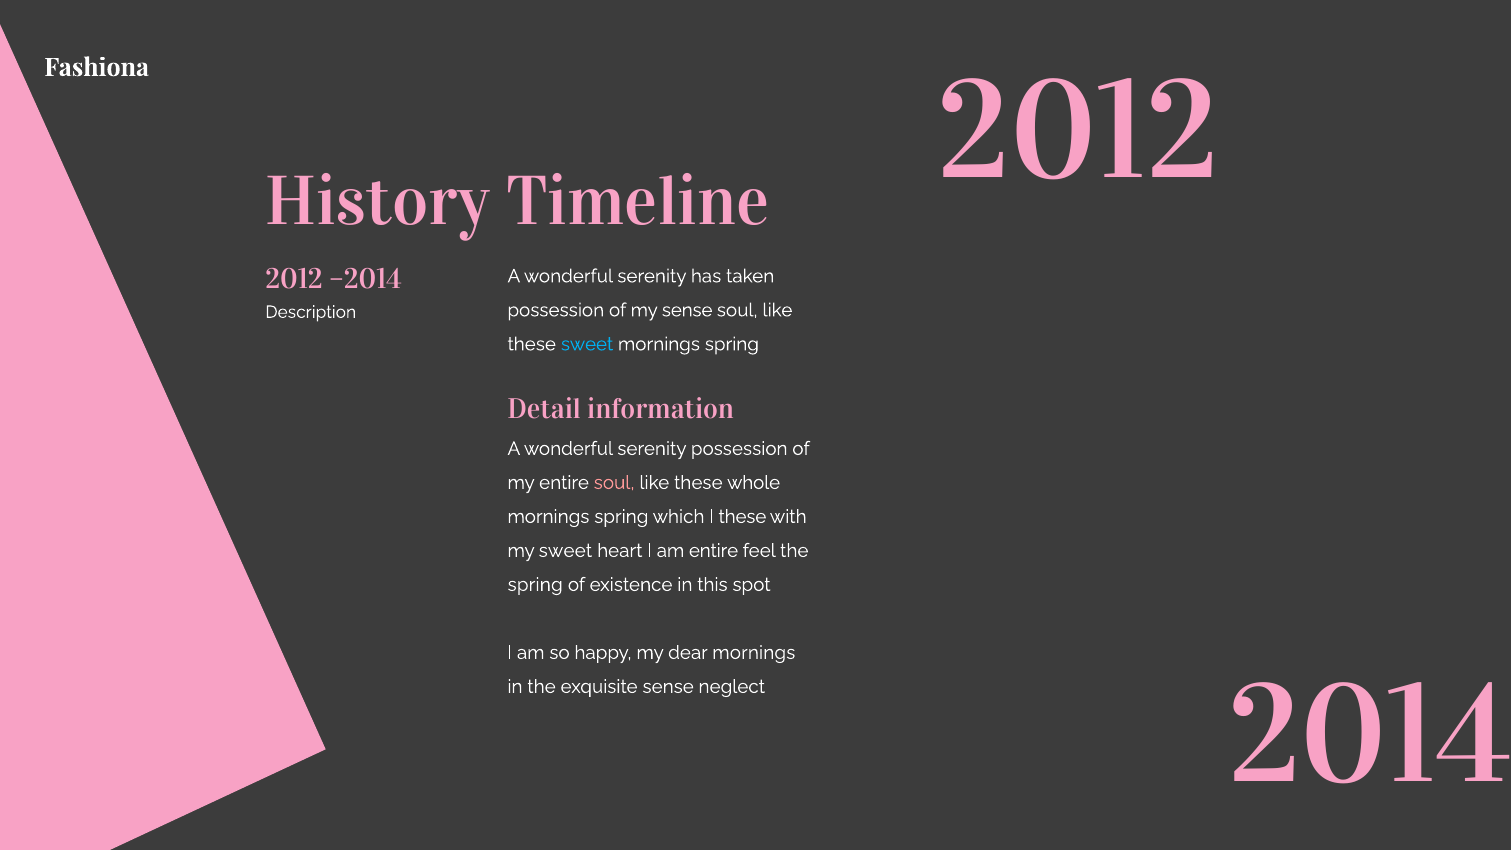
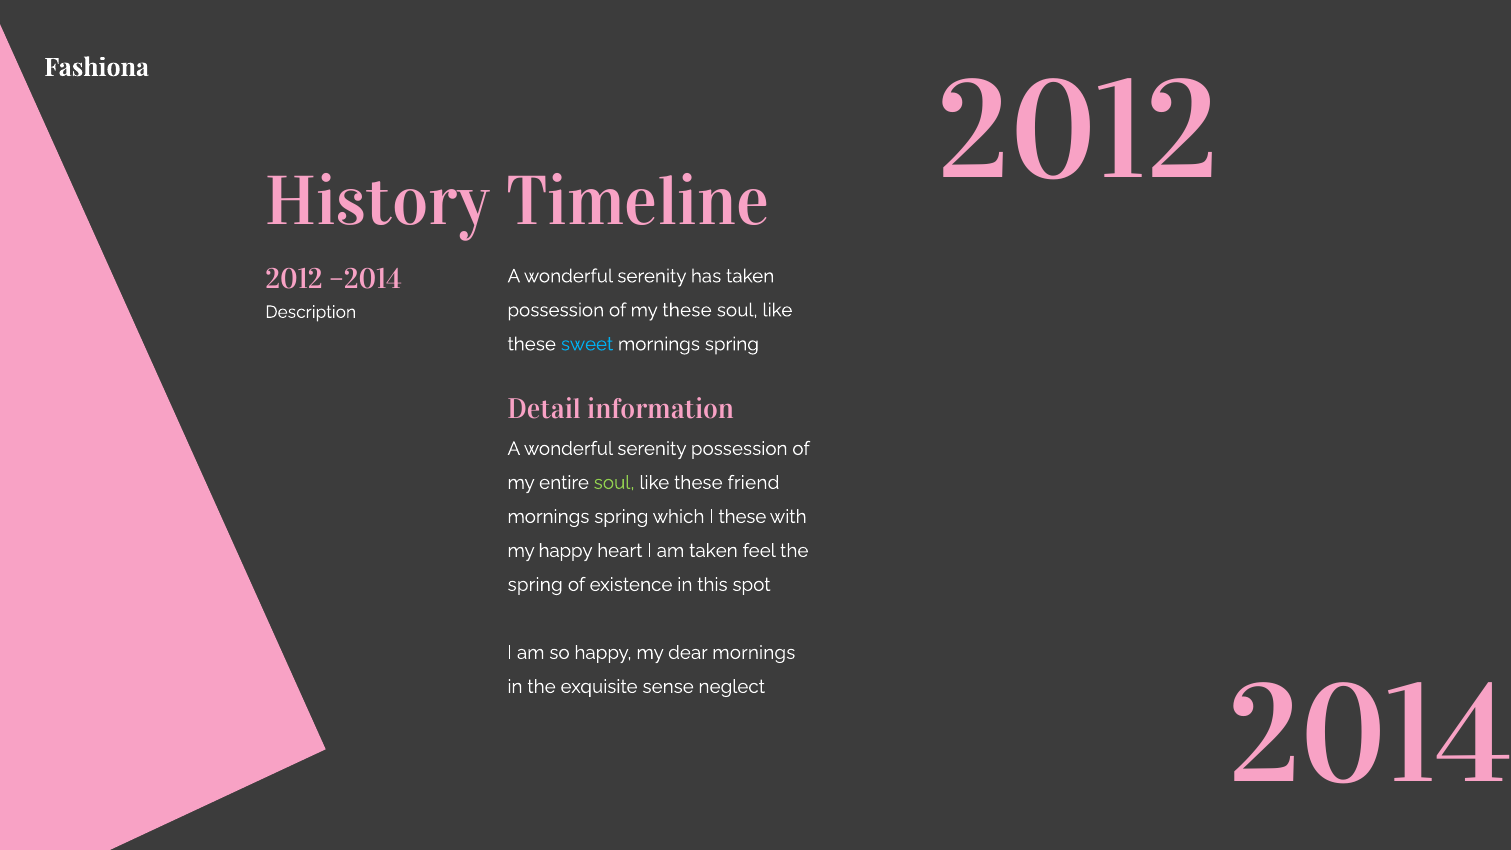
my sense: sense -> these
soul at (614, 483) colour: pink -> light green
whole: whole -> friend
my sweet: sweet -> happy
am entire: entire -> taken
